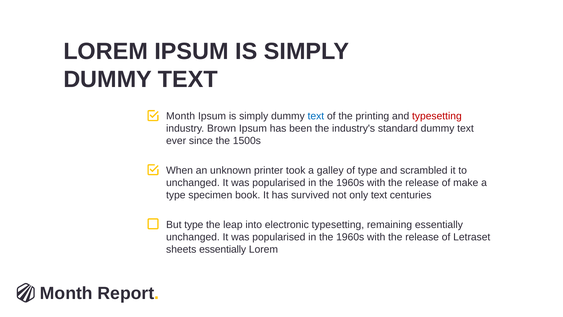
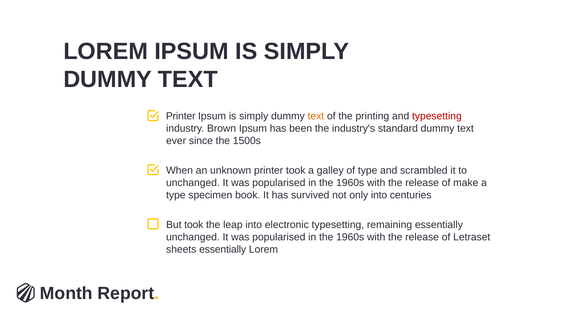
Month at (181, 116): Month -> Printer
text at (316, 116) colour: blue -> orange
only text: text -> into
But type: type -> took
